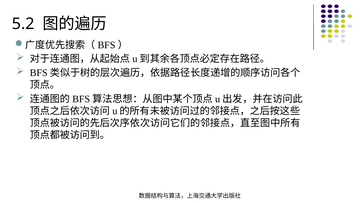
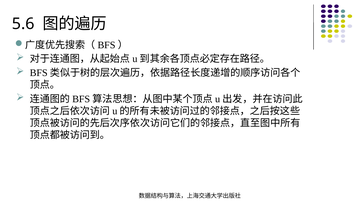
5.2: 5.2 -> 5.6
